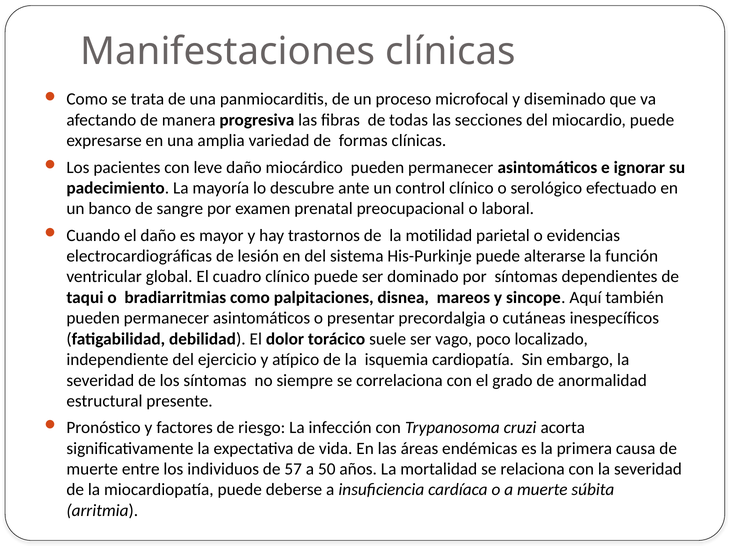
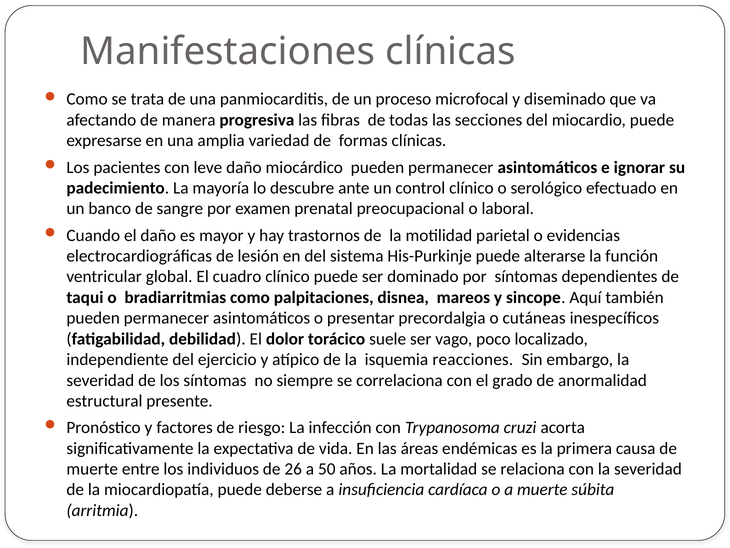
cardiopatía: cardiopatía -> reacciones
57: 57 -> 26
